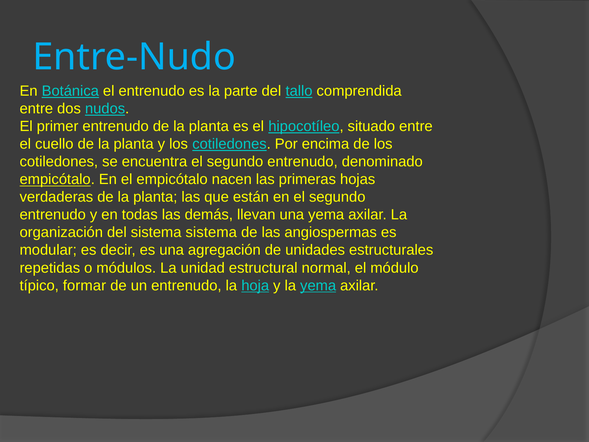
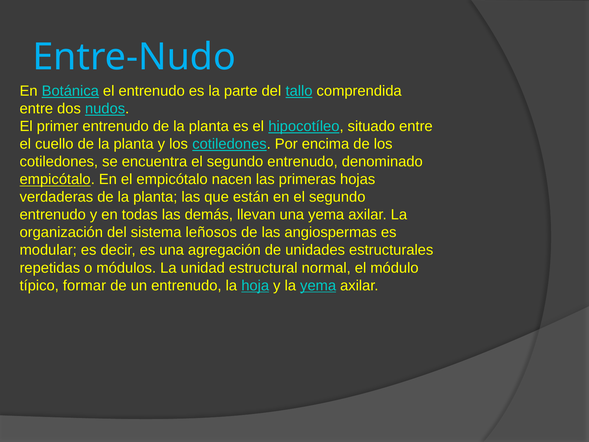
sistema sistema: sistema -> leñosos
